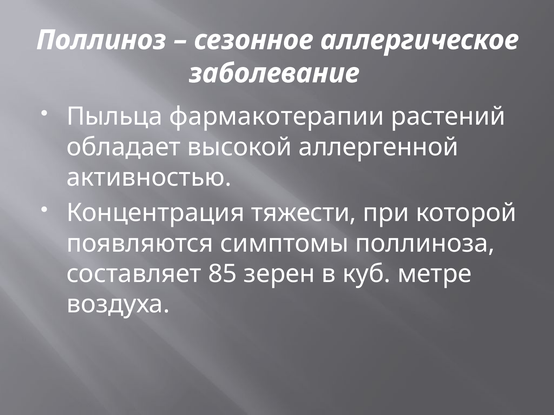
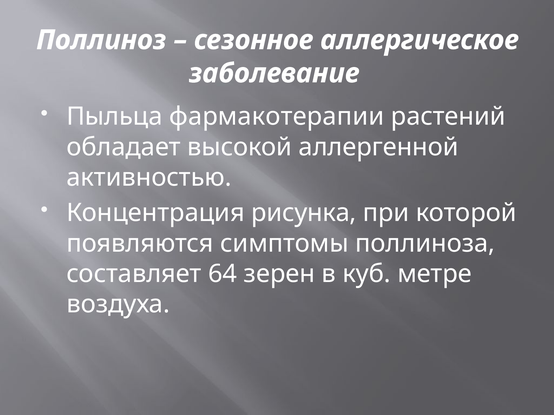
тяжести: тяжести -> рисунка
85: 85 -> 64
